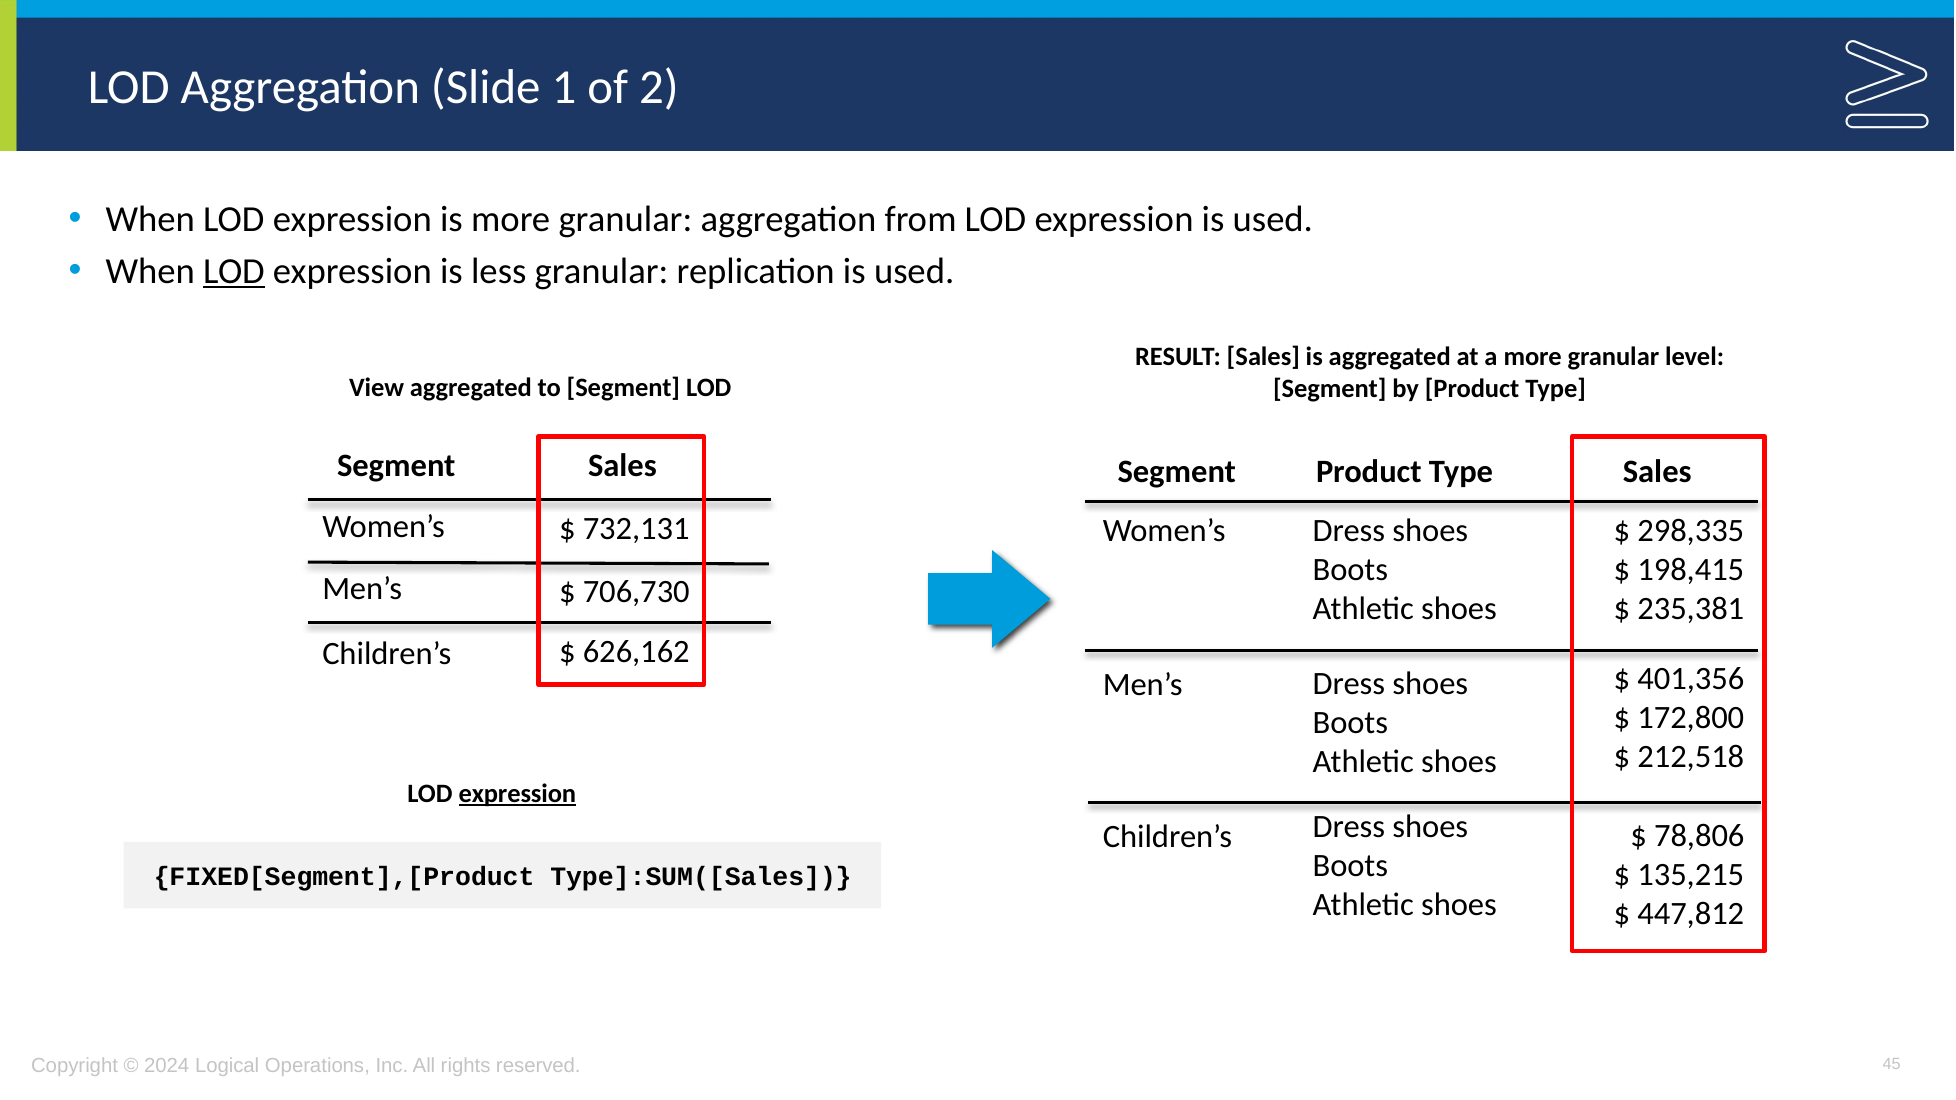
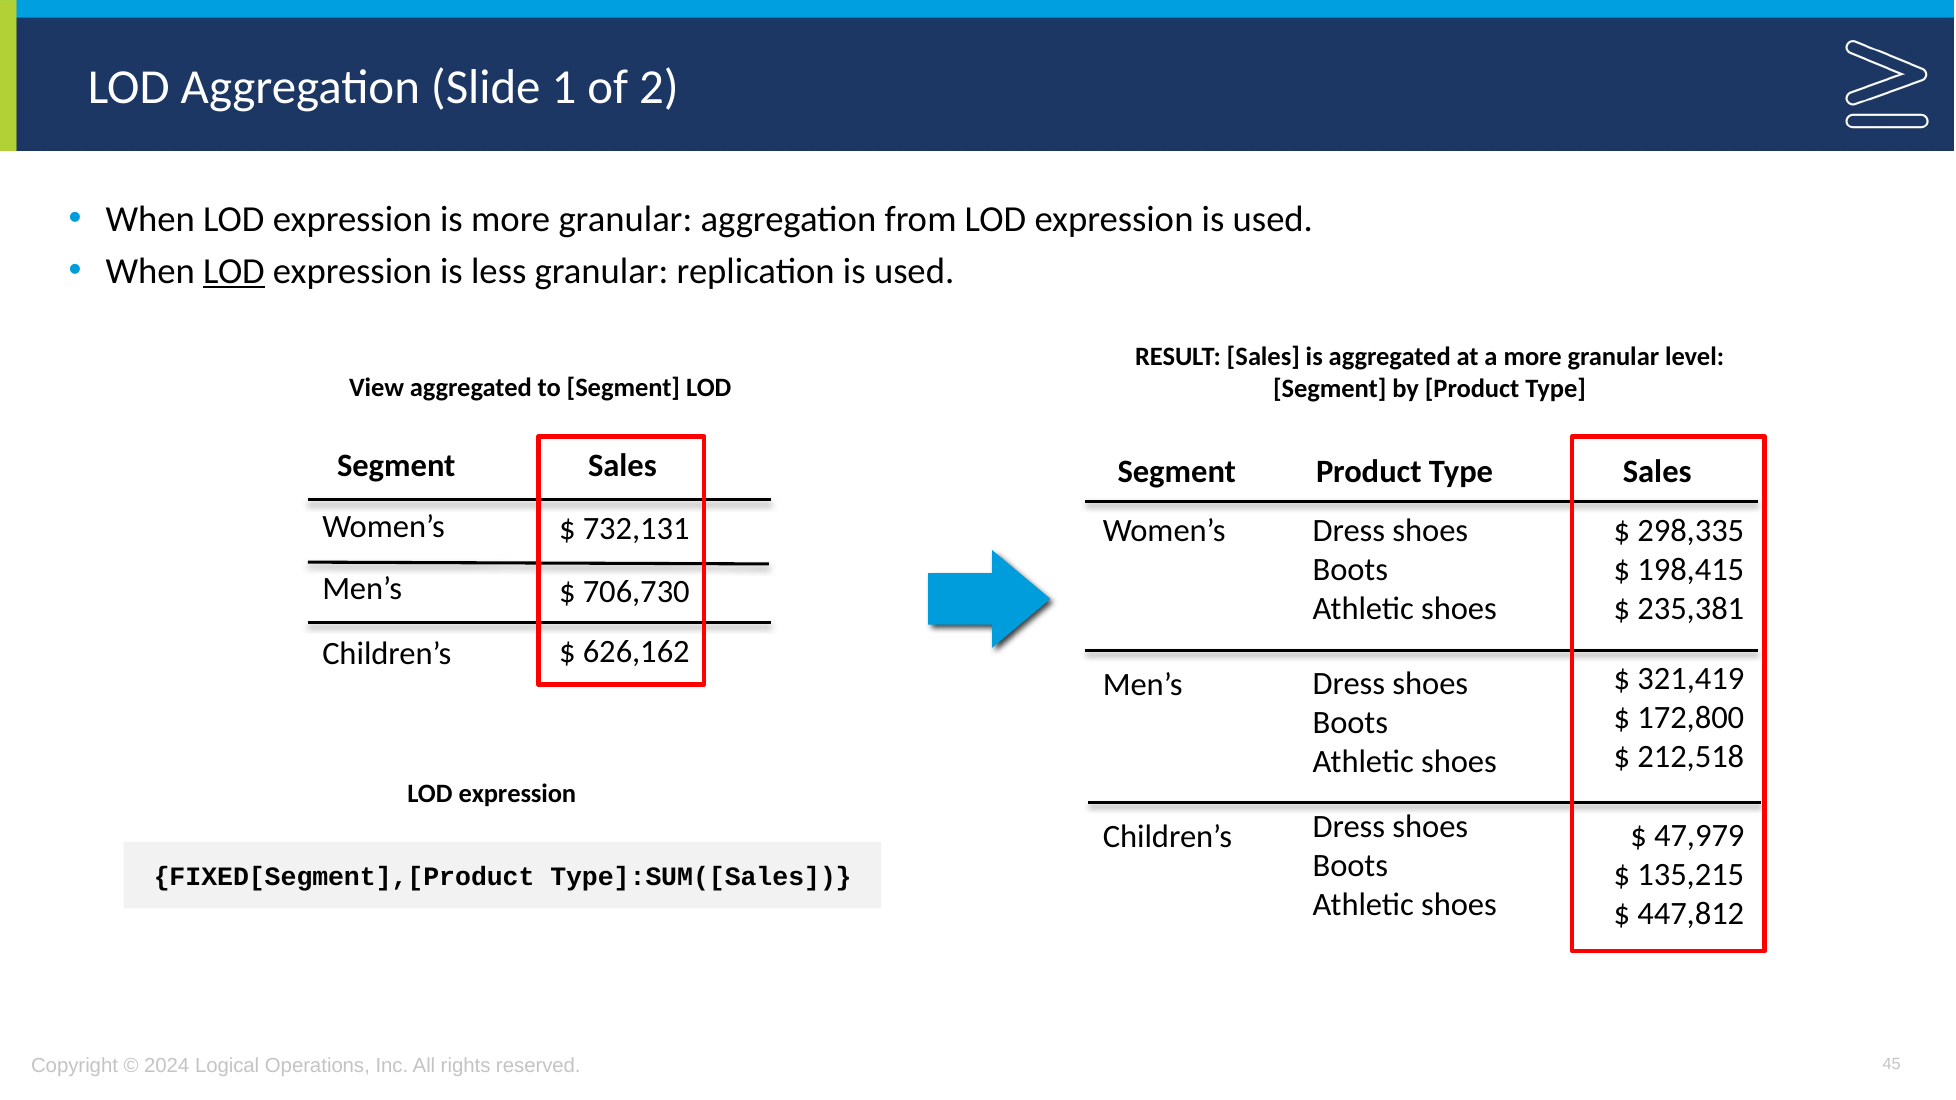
401,356: 401,356 -> 321,419
expression at (517, 794) underline: present -> none
78,806: 78,806 -> 47,979
